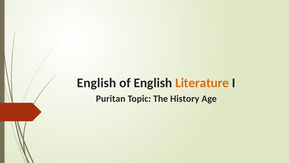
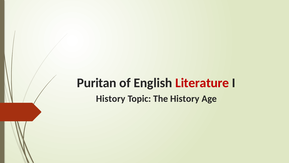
English at (97, 83): English -> Puritan
Literature colour: orange -> red
Puritan at (111, 98): Puritan -> History
